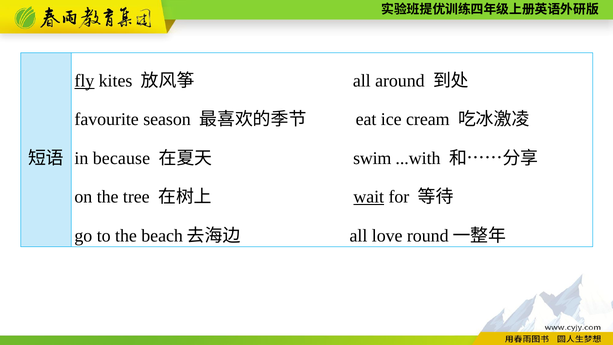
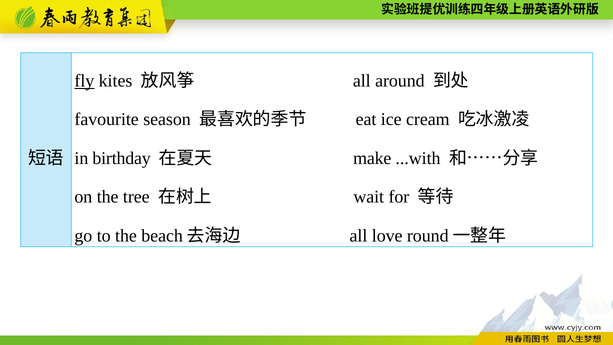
because: because -> birthday
swim: swim -> make
wait underline: present -> none
